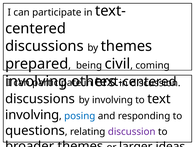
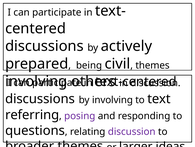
by themes: themes -> actively
coming at (153, 65): coming -> themes
involving at (32, 114): involving -> referring
posing colour: blue -> purple
